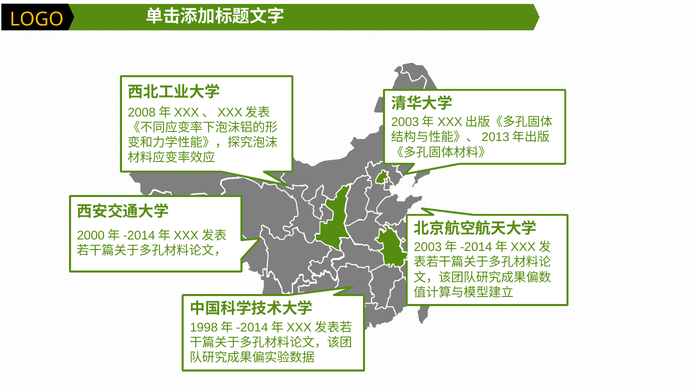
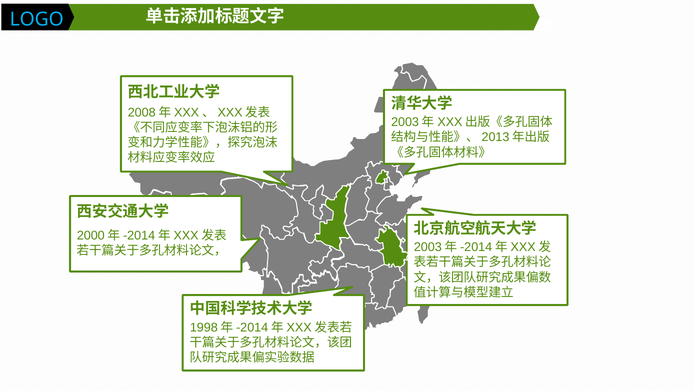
LOGO colour: yellow -> light blue
